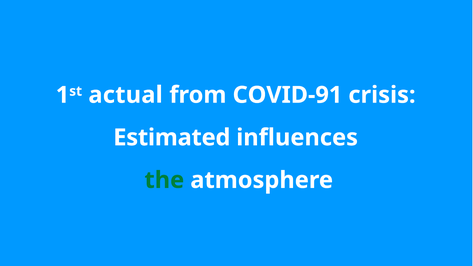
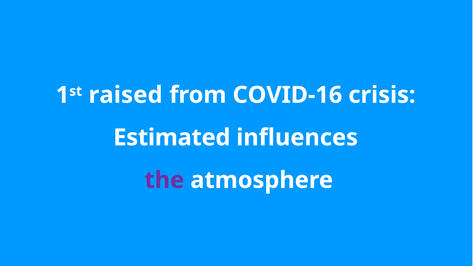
actual: actual -> raised
COVID-91: COVID-91 -> COVID-16
the colour: green -> purple
